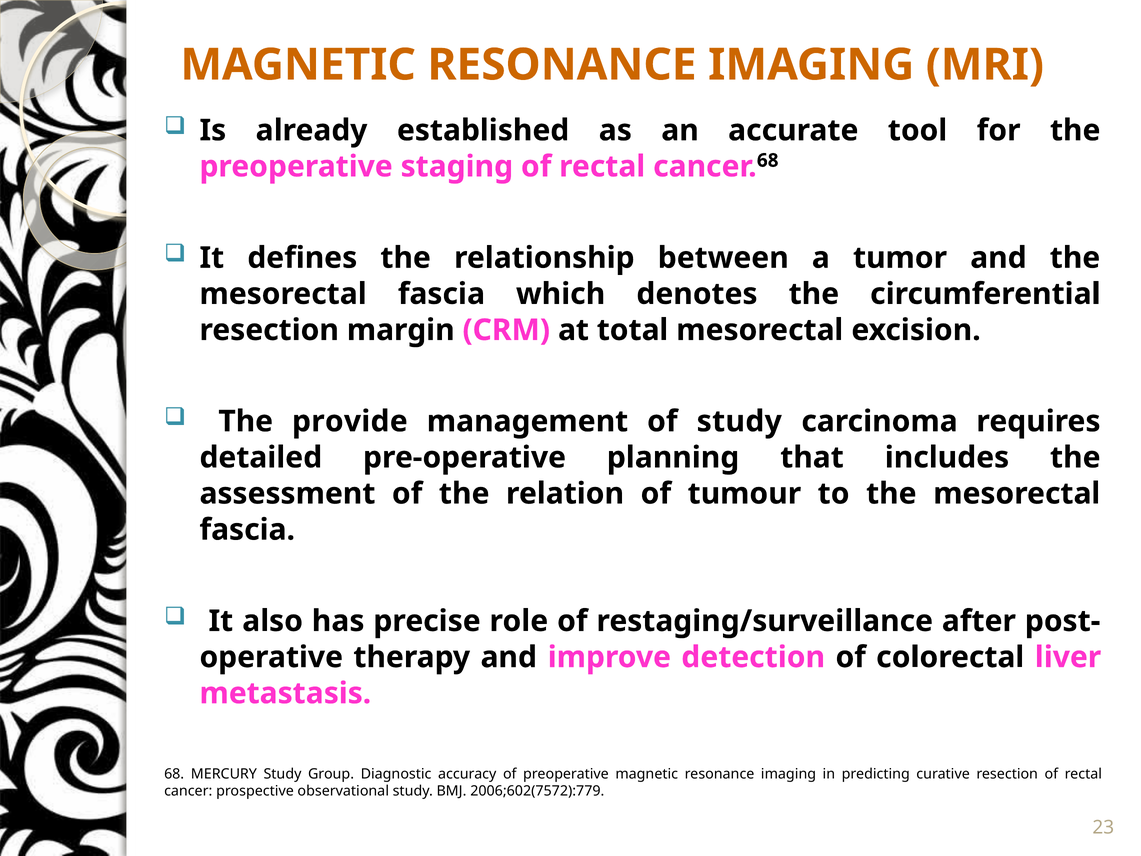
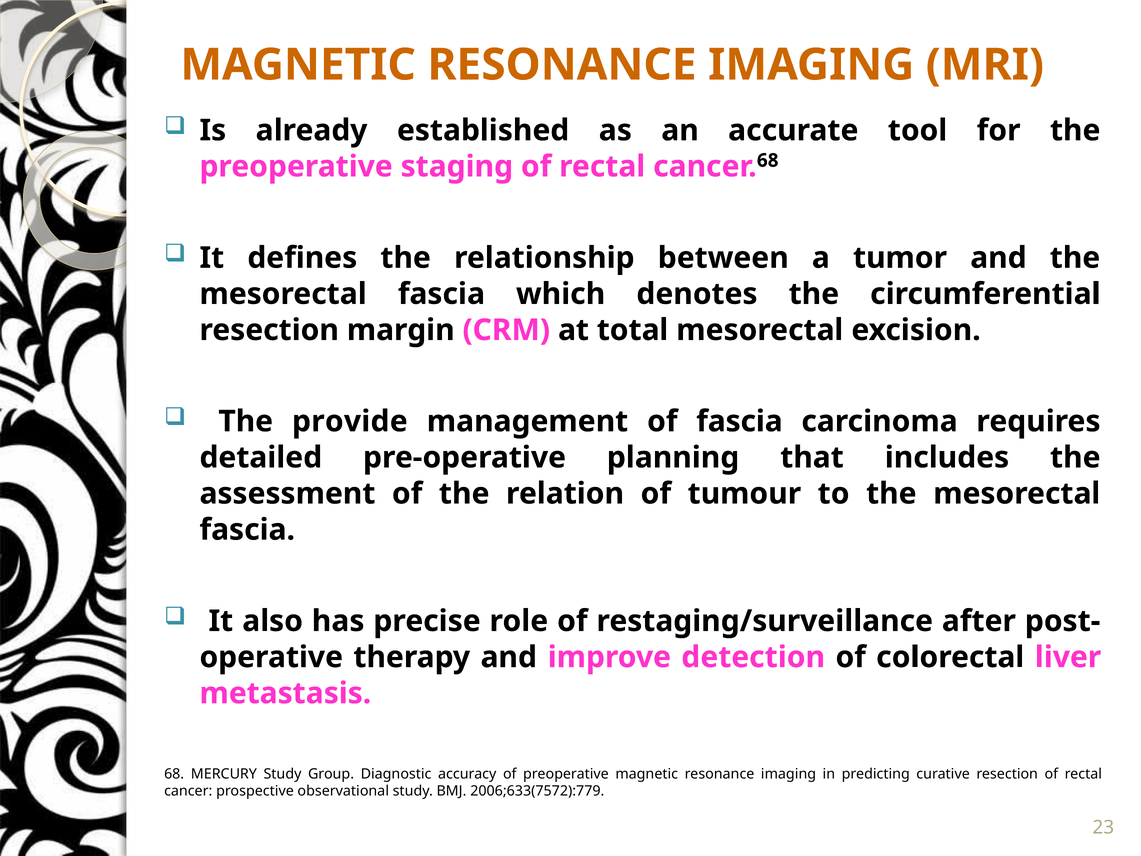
of study: study -> fascia
2006;602(7572):779: 2006;602(7572):779 -> 2006;633(7572):779
